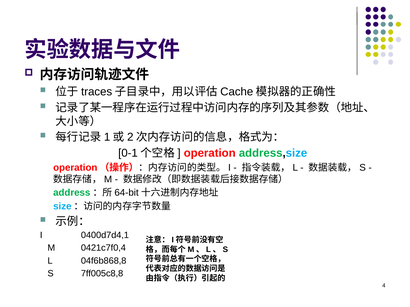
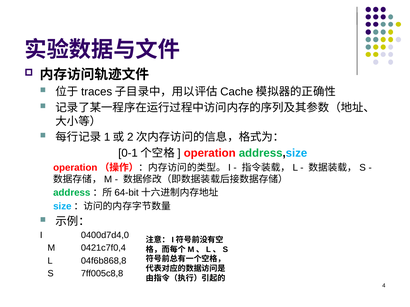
0400d7d4,1: 0400d7d4,1 -> 0400d7d4,0
